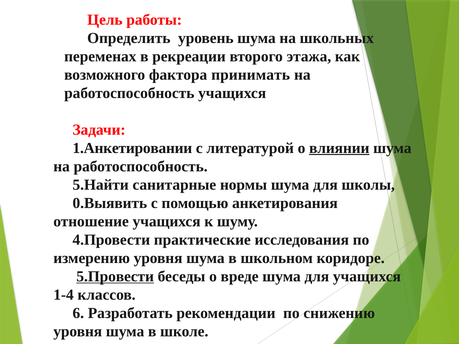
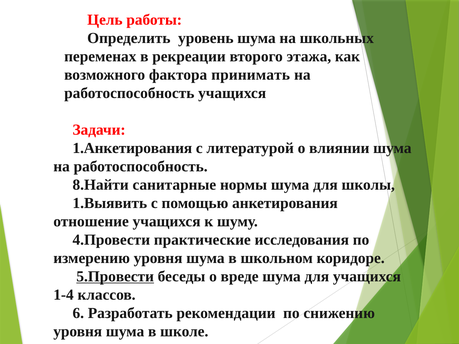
1.Анкетировании: 1.Анкетировании -> 1.Анкетирования
влиянии underline: present -> none
5.Найти: 5.Найти -> 8.Найти
0.Выявить: 0.Выявить -> 1.Выявить
